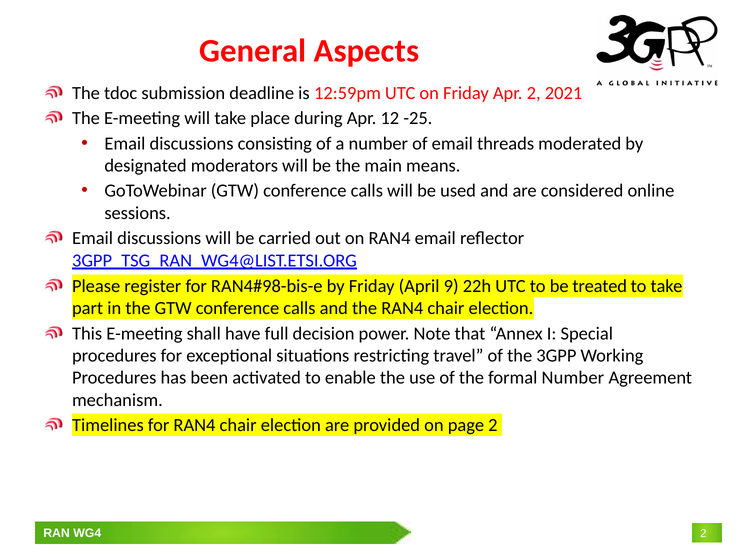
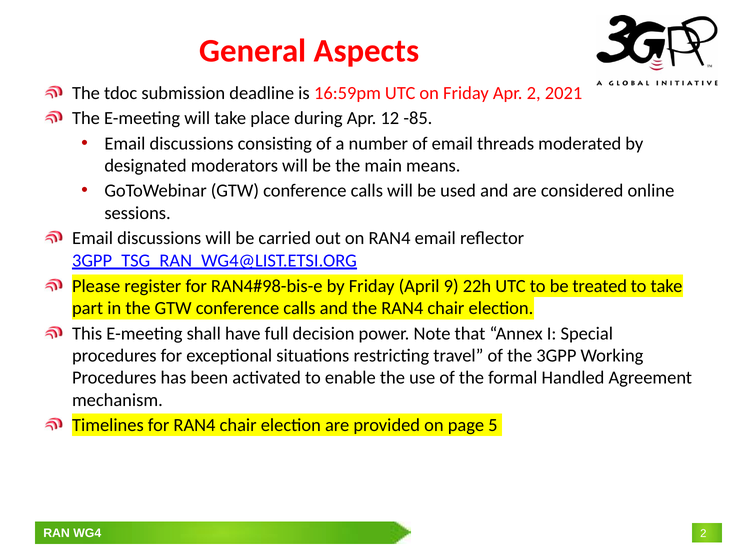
12:59pm: 12:59pm -> 16:59pm
-25: -25 -> -85
formal Number: Number -> Handled
page 2: 2 -> 5
